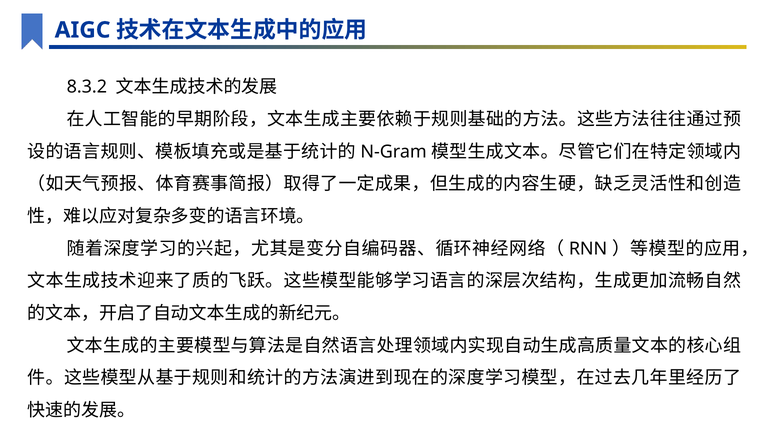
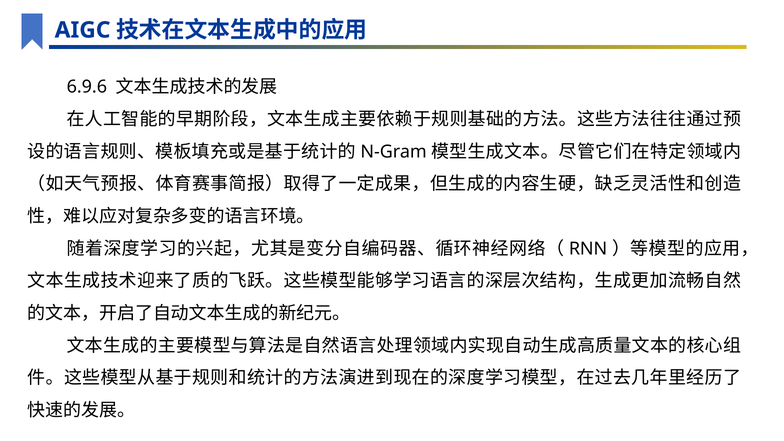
8.3.2: 8.3.2 -> 6.9.6
